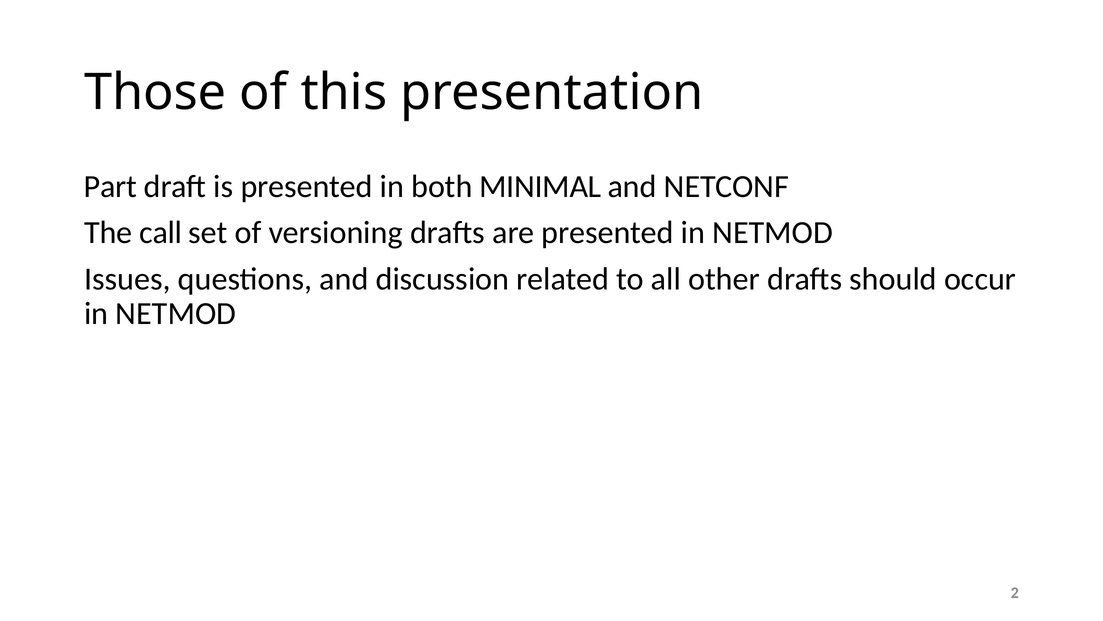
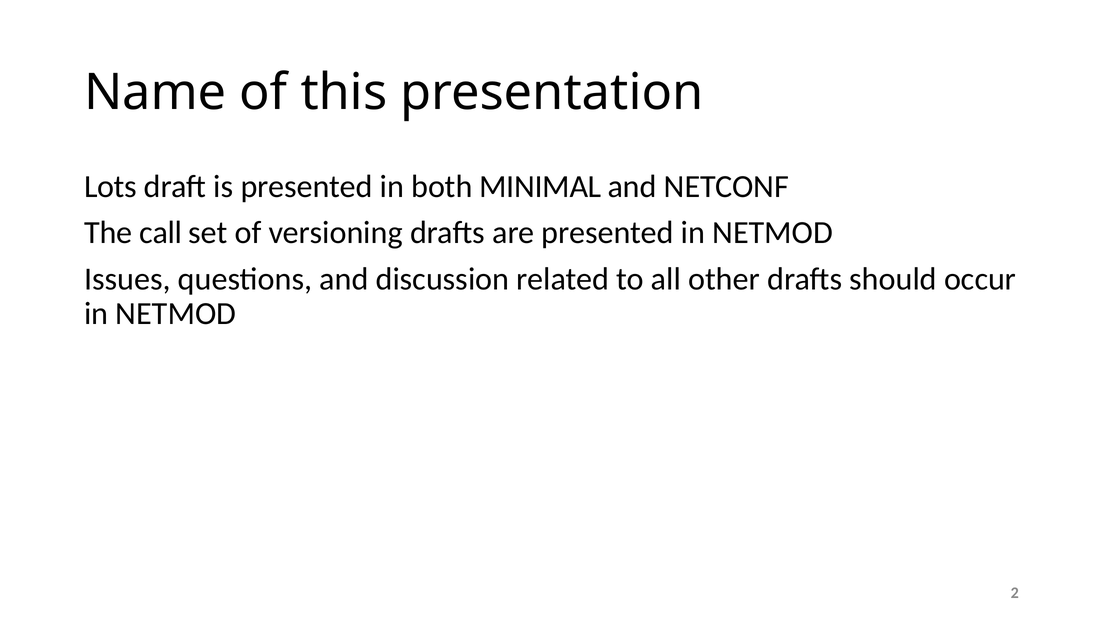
Those: Those -> Name
Part: Part -> Lots
